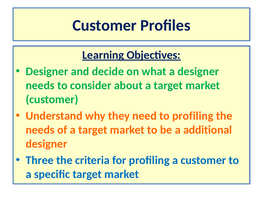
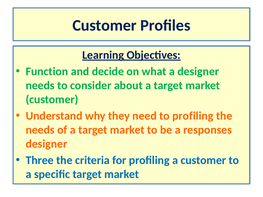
Designer at (47, 72): Designer -> Function
additional: additional -> responses
